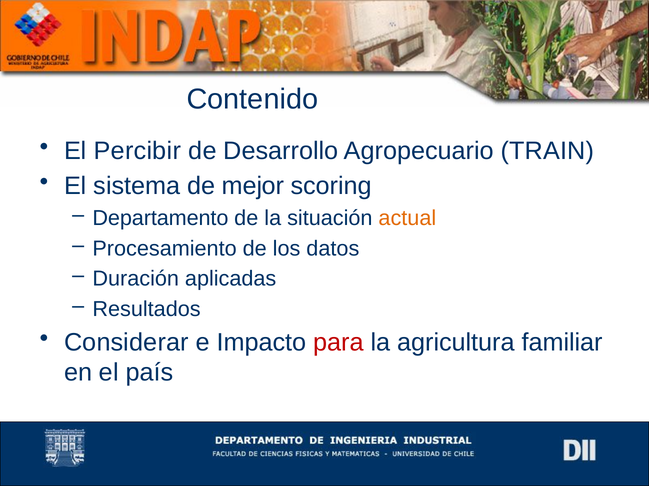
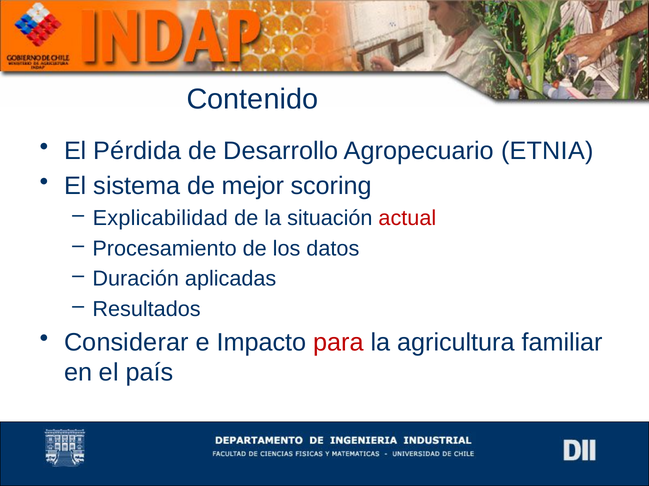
Percibir: Percibir -> Pérdida
TRAIN: TRAIN -> ETNIA
Departamento: Departamento -> Explicabilidad
actual colour: orange -> red
